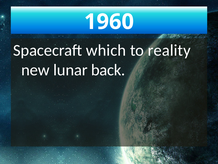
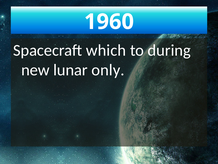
reality: reality -> during
back: back -> only
